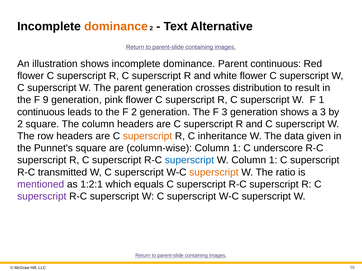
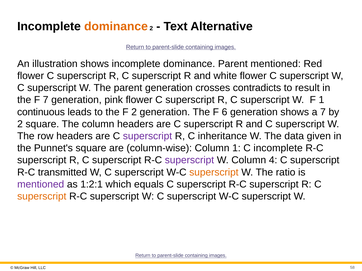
Parent continuous: continuous -> mentioned
distribution: distribution -> contradicts
F 9: 9 -> 7
F 3: 3 -> 6
a 3: 3 -> 7
superscript at (147, 136) colour: orange -> purple
C underscore: underscore -> incomplete
superscript at (189, 160) colour: blue -> purple
W Column 1: 1 -> 4
superscript at (42, 197) colour: purple -> orange
